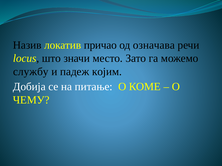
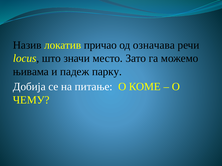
службу: службу -> њивама
којим: којим -> парку
